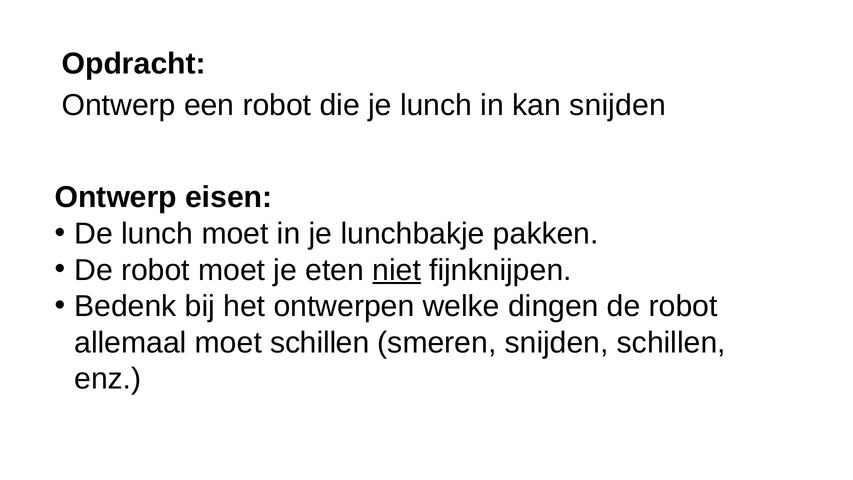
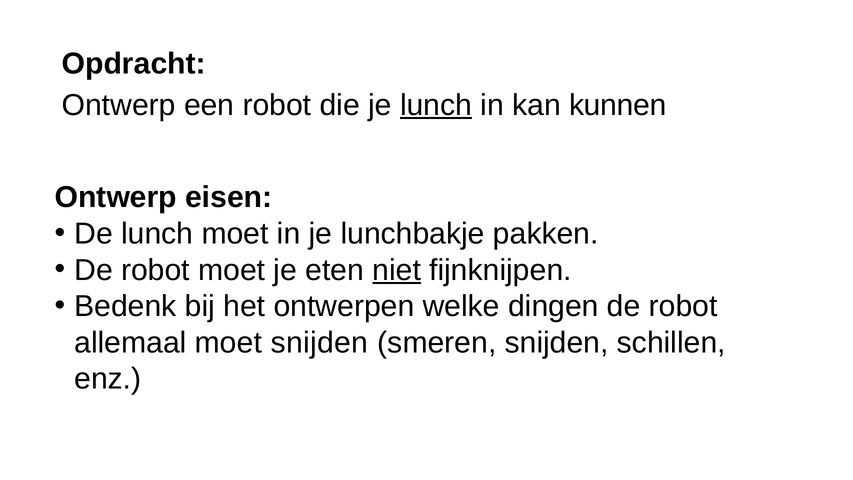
lunch at (436, 105) underline: none -> present
kan snijden: snijden -> kunnen
moet schillen: schillen -> snijden
